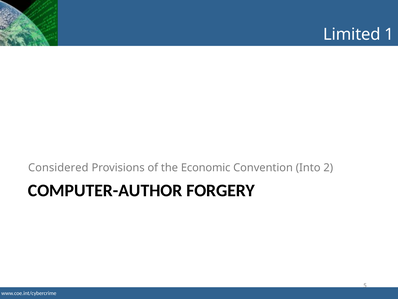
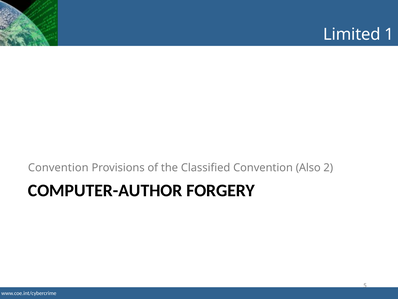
Considered at (58, 167): Considered -> Convention
Economic: Economic -> Classified
Into: Into -> Also
